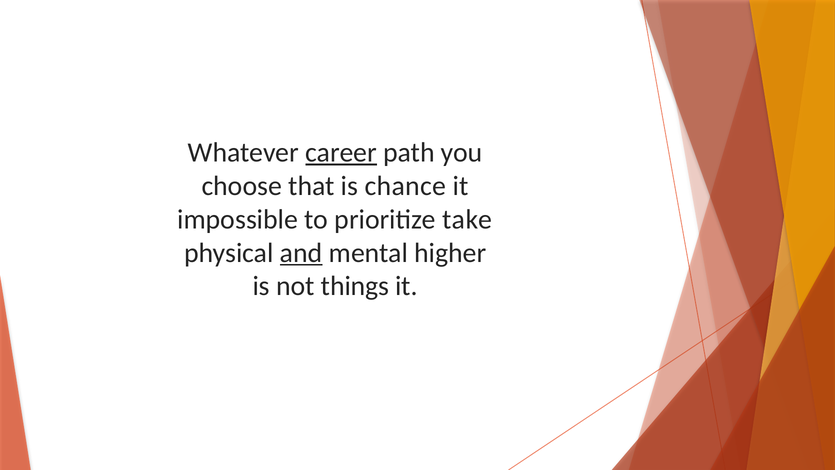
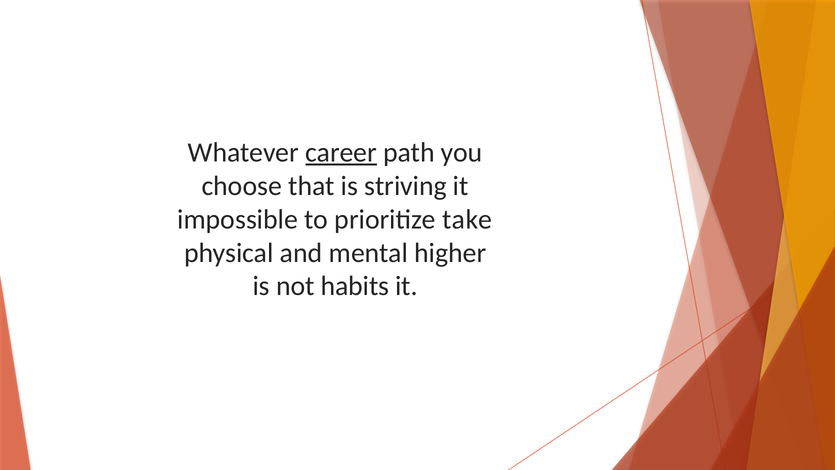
chance: chance -> striving
and underline: present -> none
things: things -> habits
